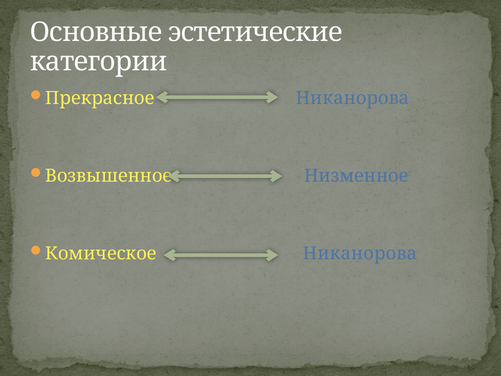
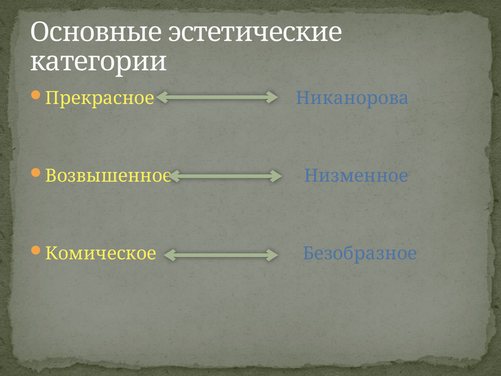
Комическое Никанорова: Никанорова -> Безобразное
